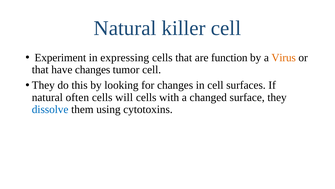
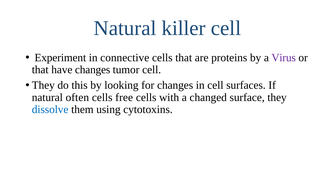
expressing: expressing -> connective
function: function -> proteins
Virus colour: orange -> purple
will: will -> free
